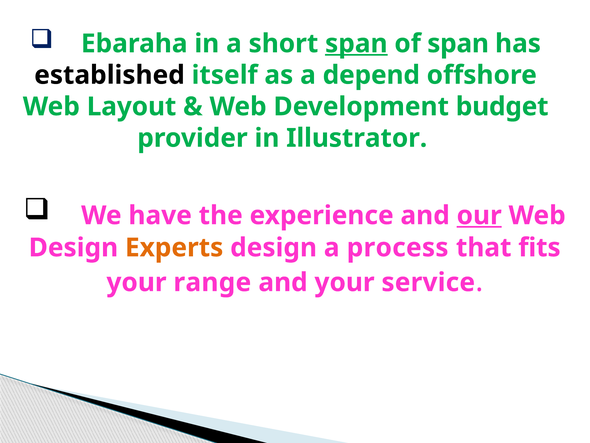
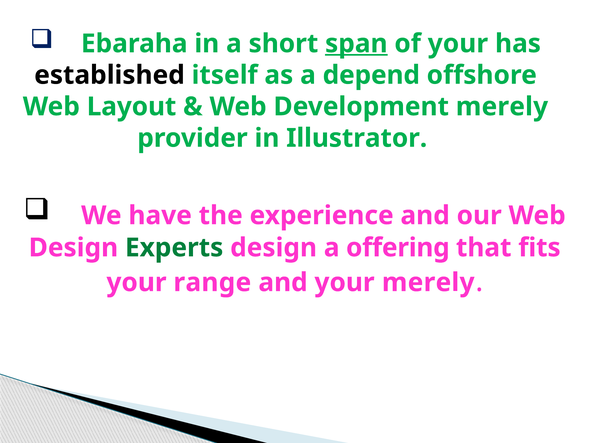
of span: span -> your
Development budget: budget -> merely
our underline: present -> none
Experts colour: orange -> green
process: process -> offering
your service: service -> merely
